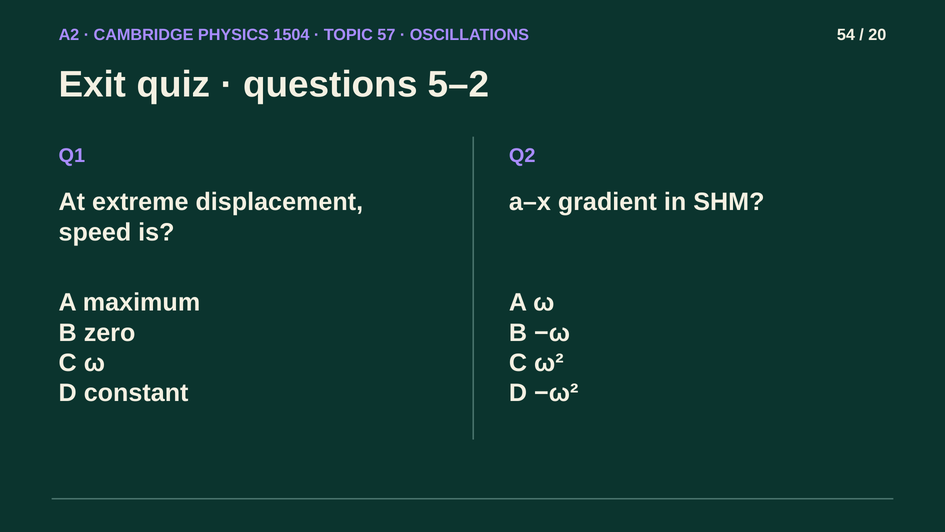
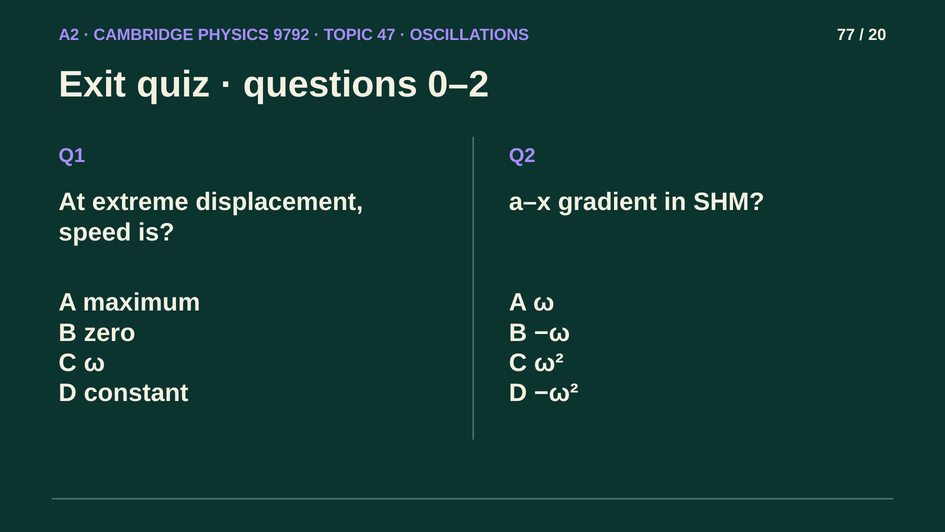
1504: 1504 -> 9792
57: 57 -> 47
54: 54 -> 77
5–2: 5–2 -> 0–2
